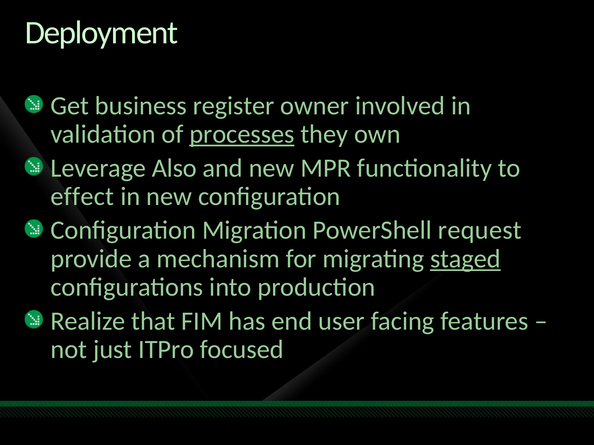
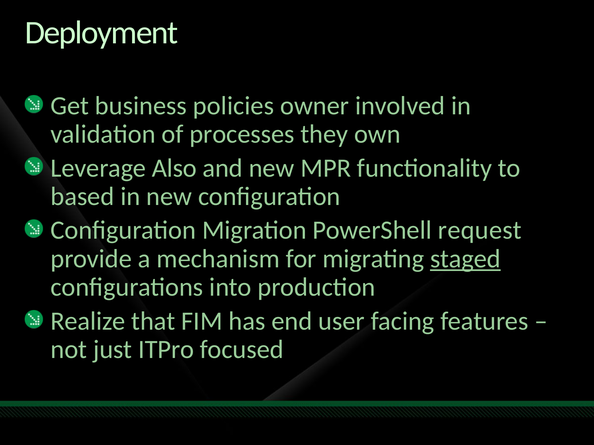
register: register -> policies
processes underline: present -> none
effect: effect -> based
